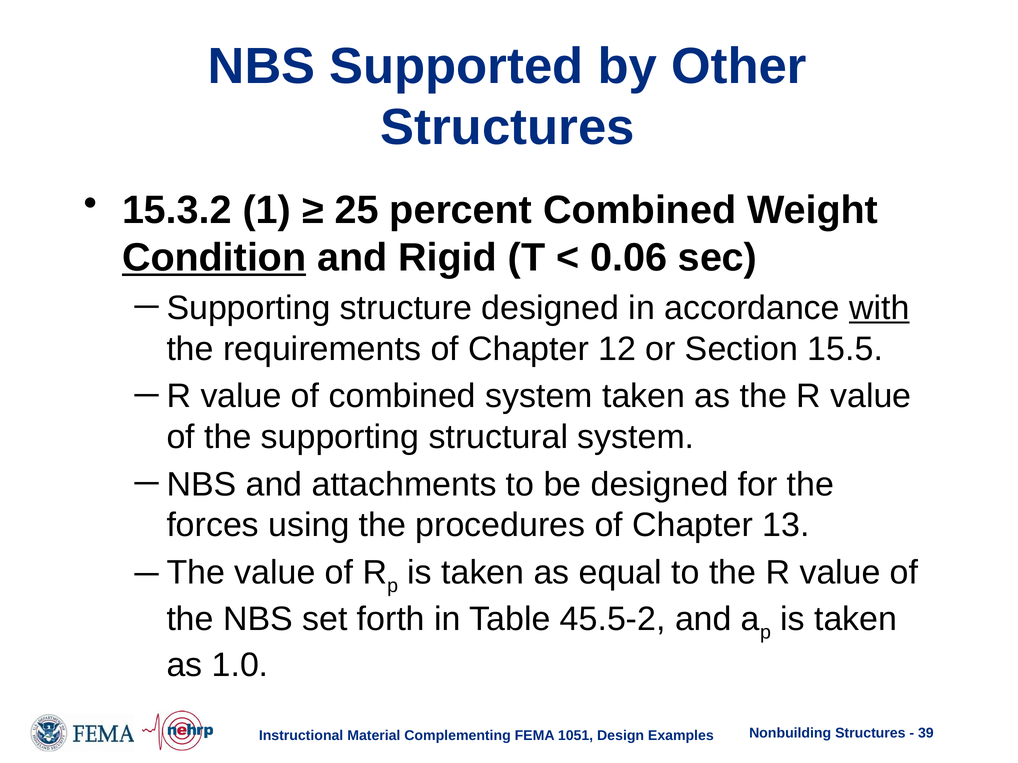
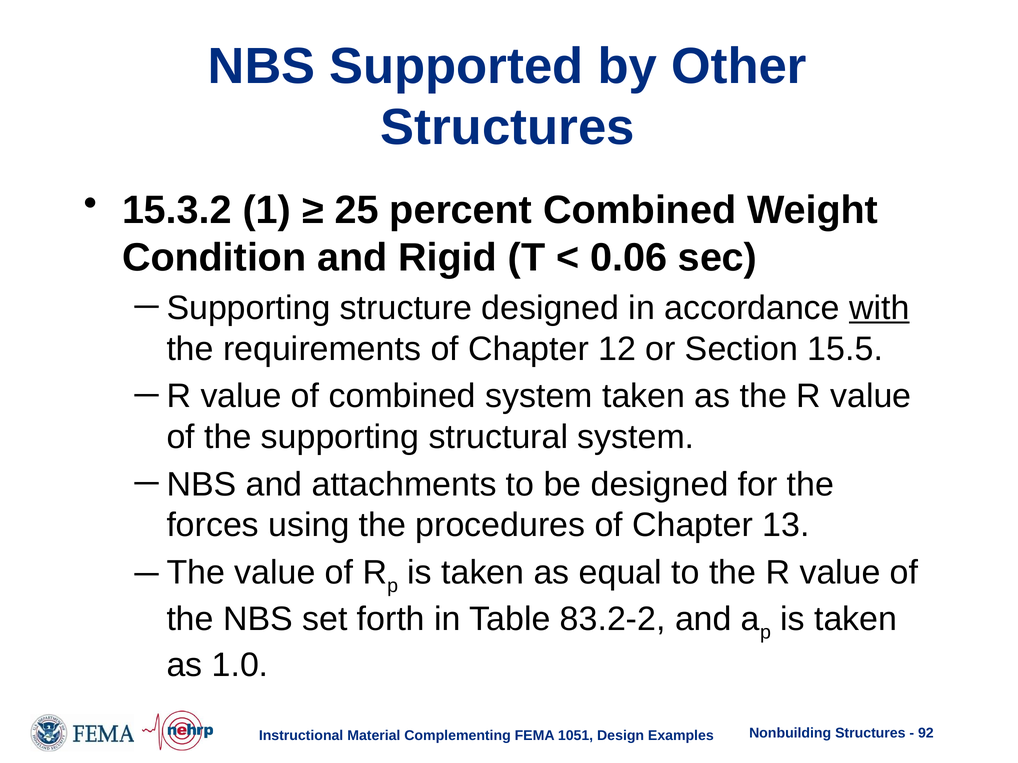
Condition underline: present -> none
45.5-2: 45.5-2 -> 83.2-2
39: 39 -> 92
